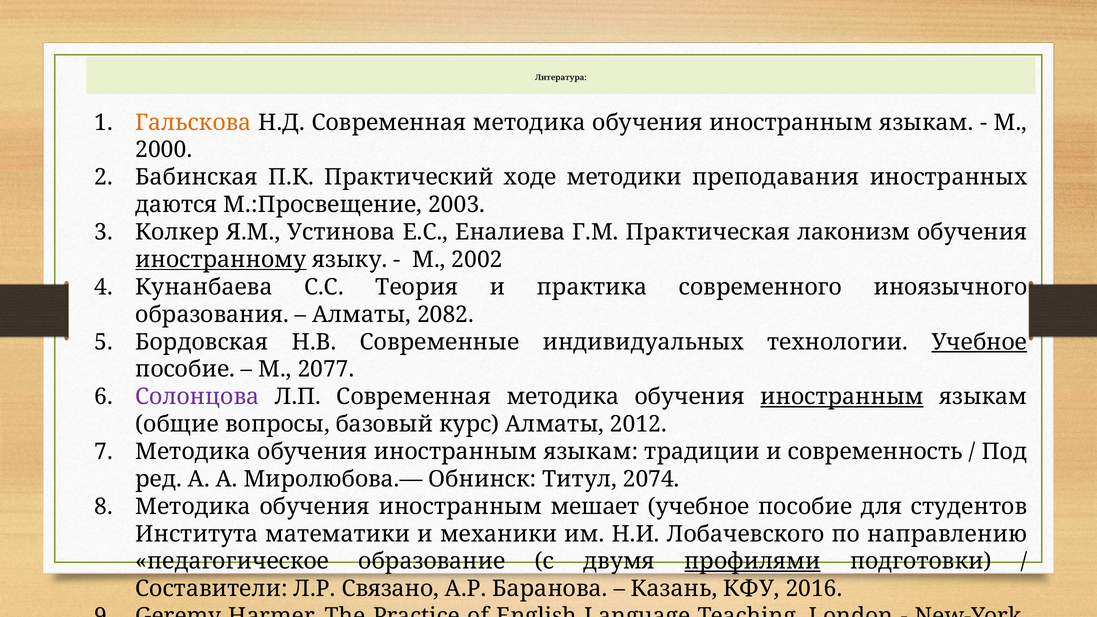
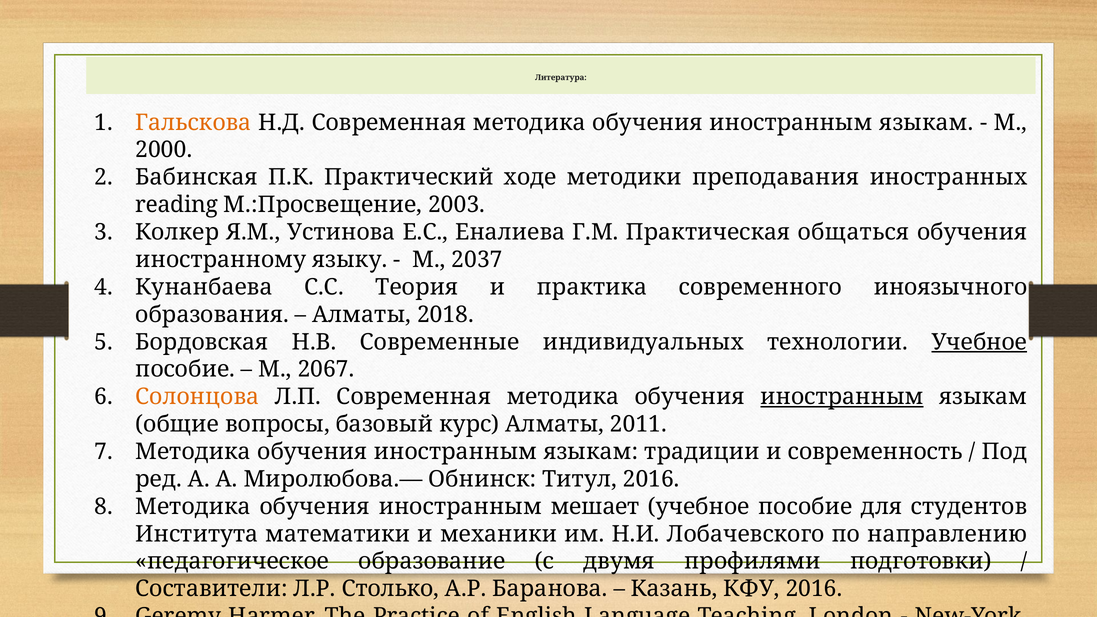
даются: даются -> reading
лаконизм: лаконизм -> общаться
иностранному underline: present -> none
2002: 2002 -> 2037
2082: 2082 -> 2018
2077: 2077 -> 2067
Солонцова colour: purple -> orange
2012: 2012 -> 2011
Титул 2074: 2074 -> 2016
профилями underline: present -> none
Связано: Связано -> Столько
